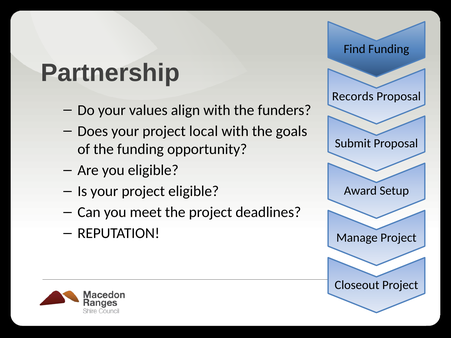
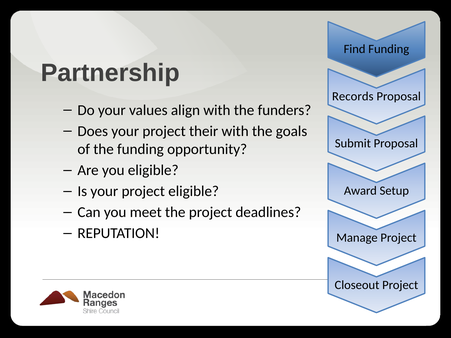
local: local -> their
